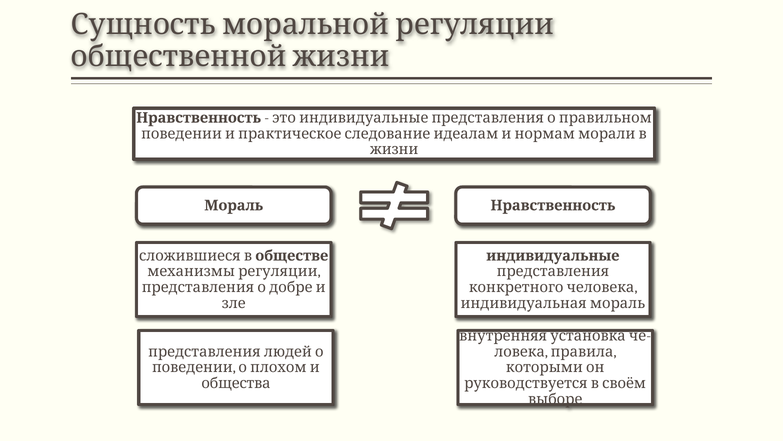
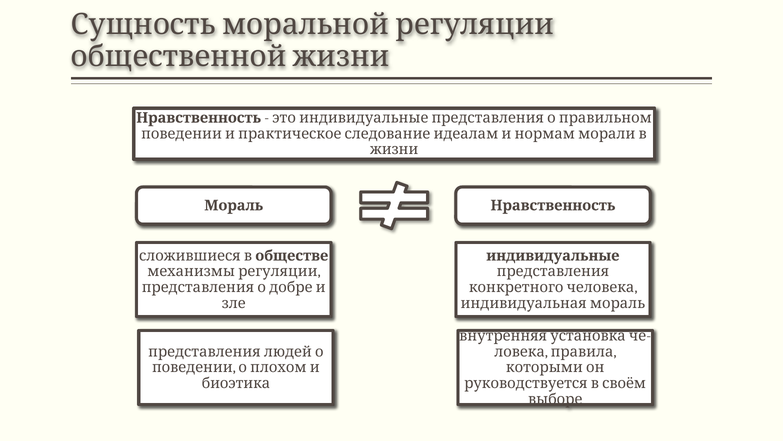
общества: общества -> биоэтика
